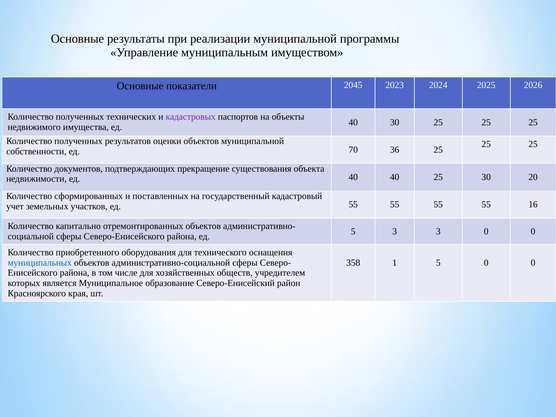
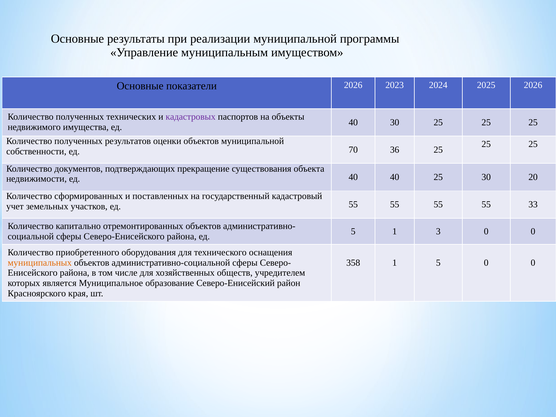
показатели 2045: 2045 -> 2026
16: 16 -> 33
5 3: 3 -> 1
муниципальных colour: blue -> orange
